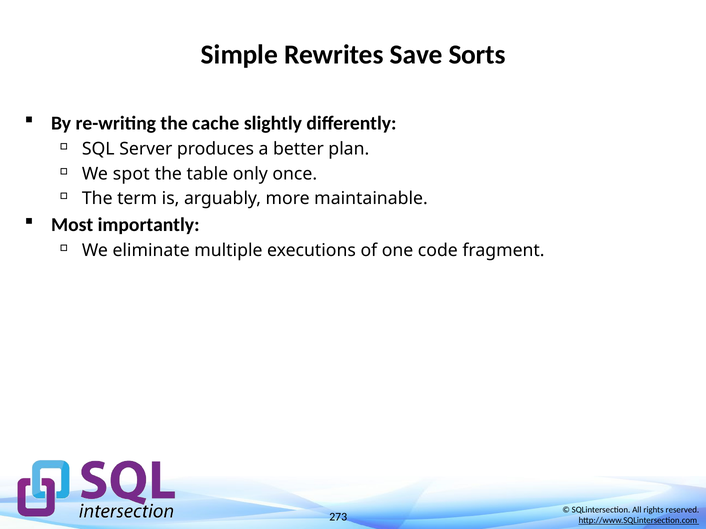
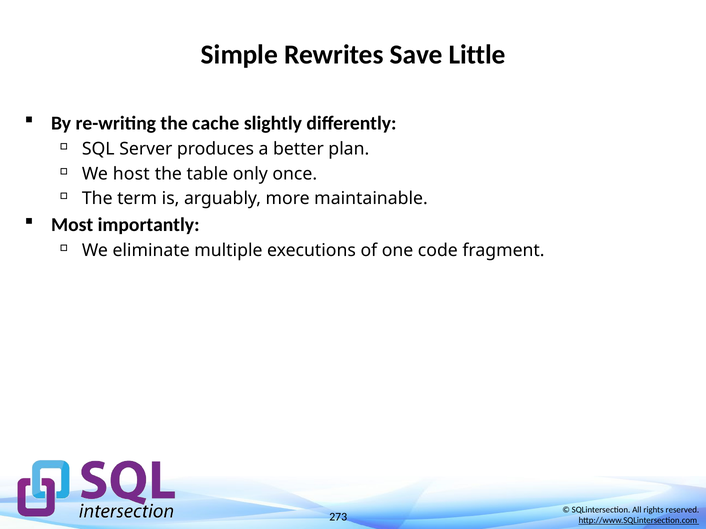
Sorts: Sorts -> Little
spot: spot -> host
